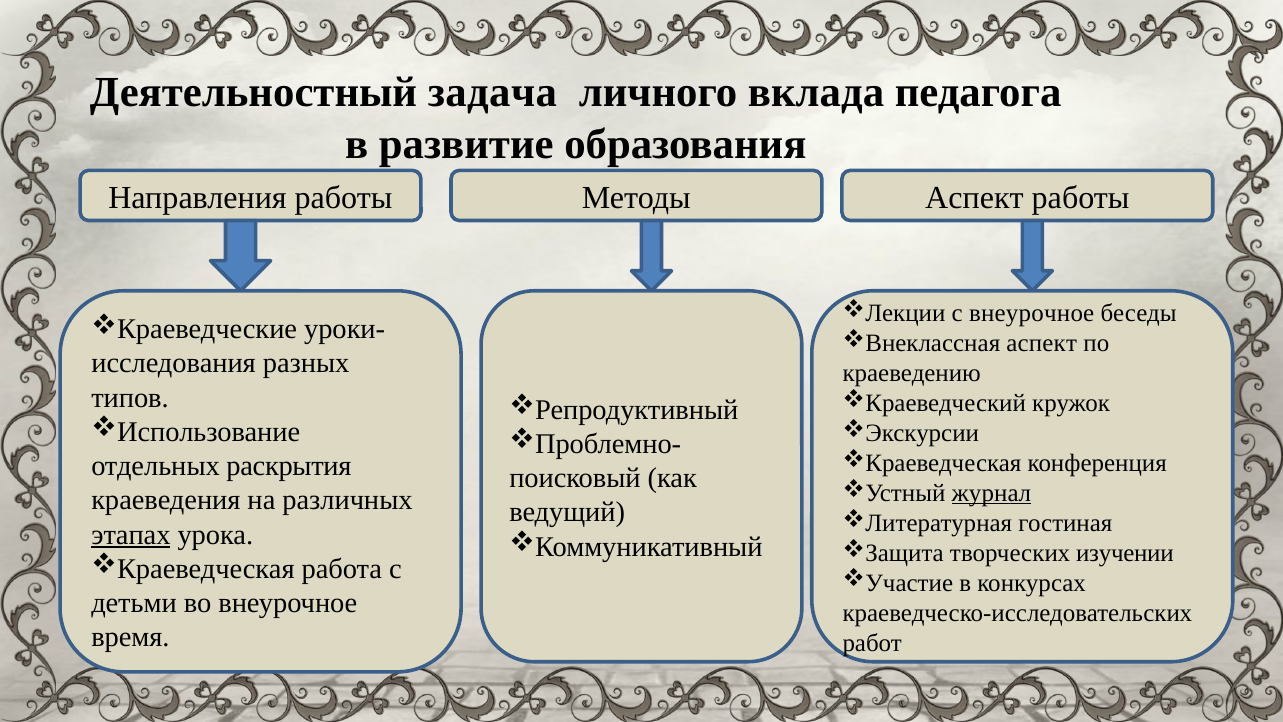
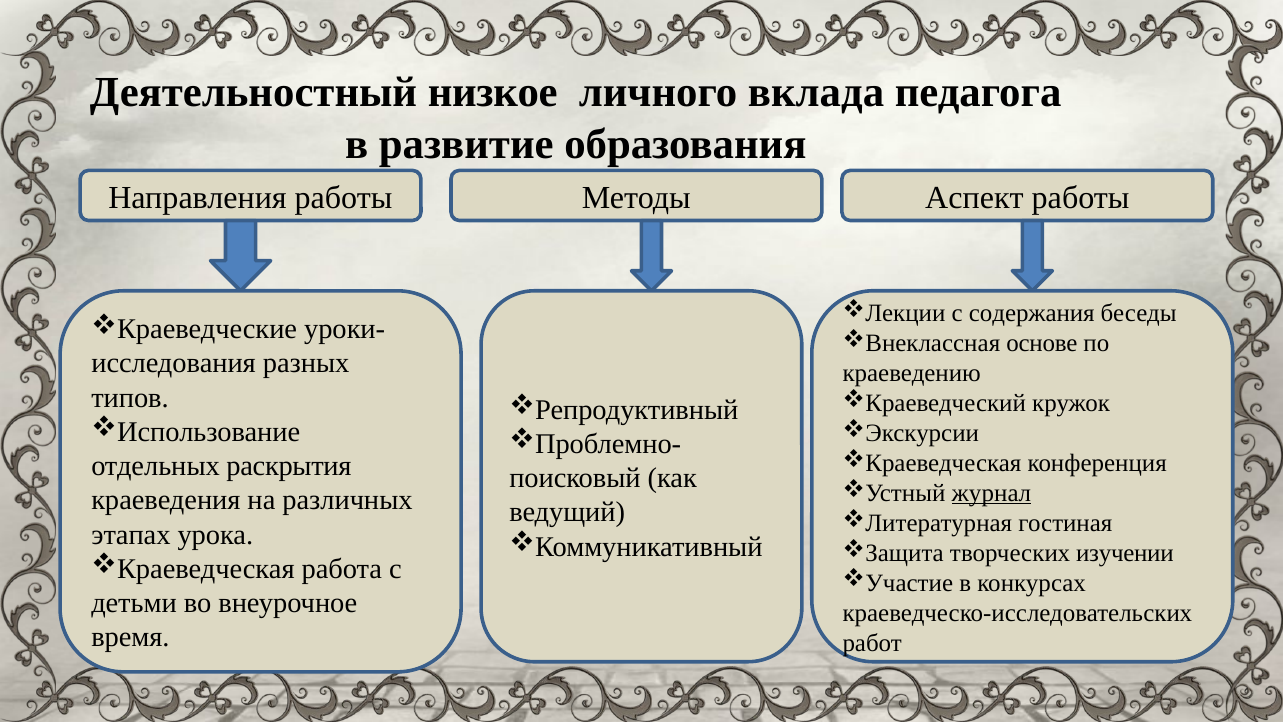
задача: задача -> низкое
с внеурочное: внеурочное -> содержания
аспект at (1042, 343): аспект -> основе
этапах underline: present -> none
